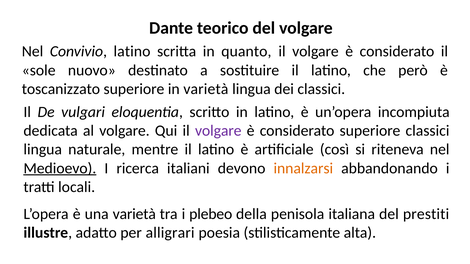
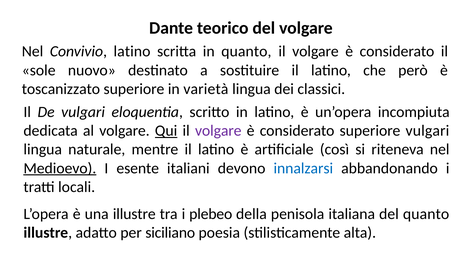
Qui underline: none -> present
superiore classici: classici -> vulgari
ricerca: ricerca -> esente
innalzarsi colour: orange -> blue
una varietà: varietà -> illustre
del prestiti: prestiti -> quanto
alligrari: alligrari -> siciliano
